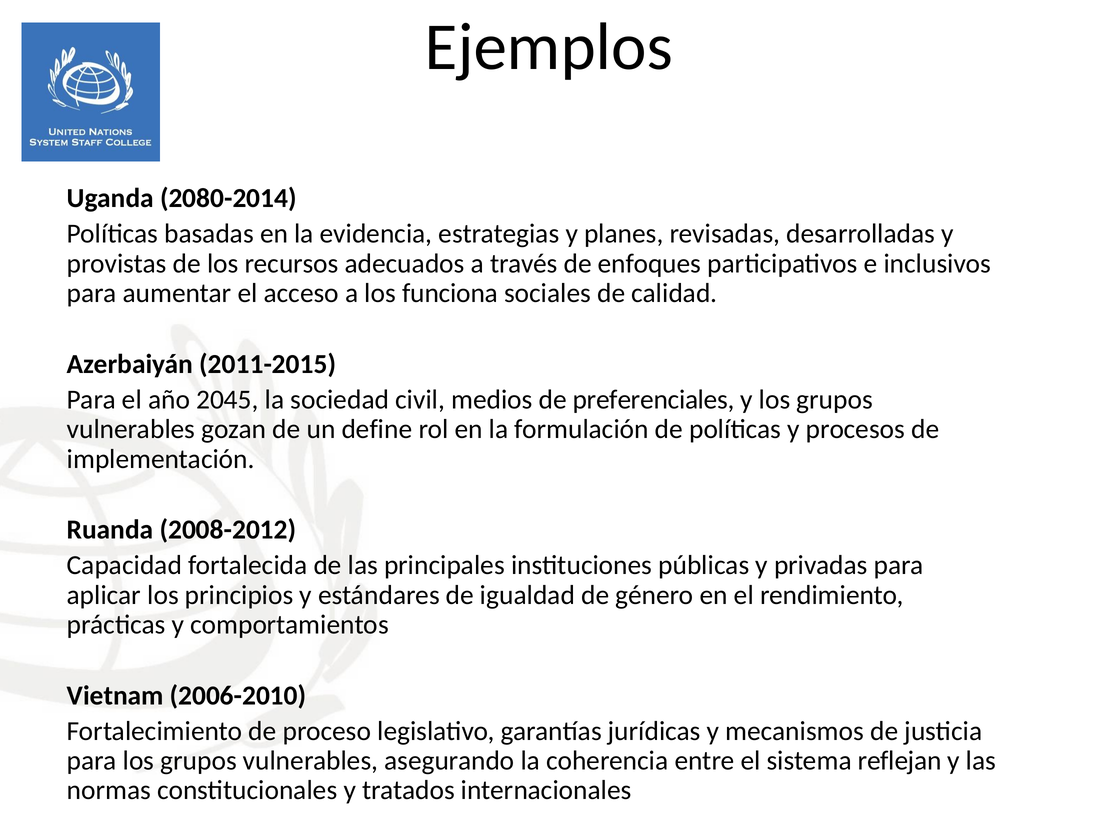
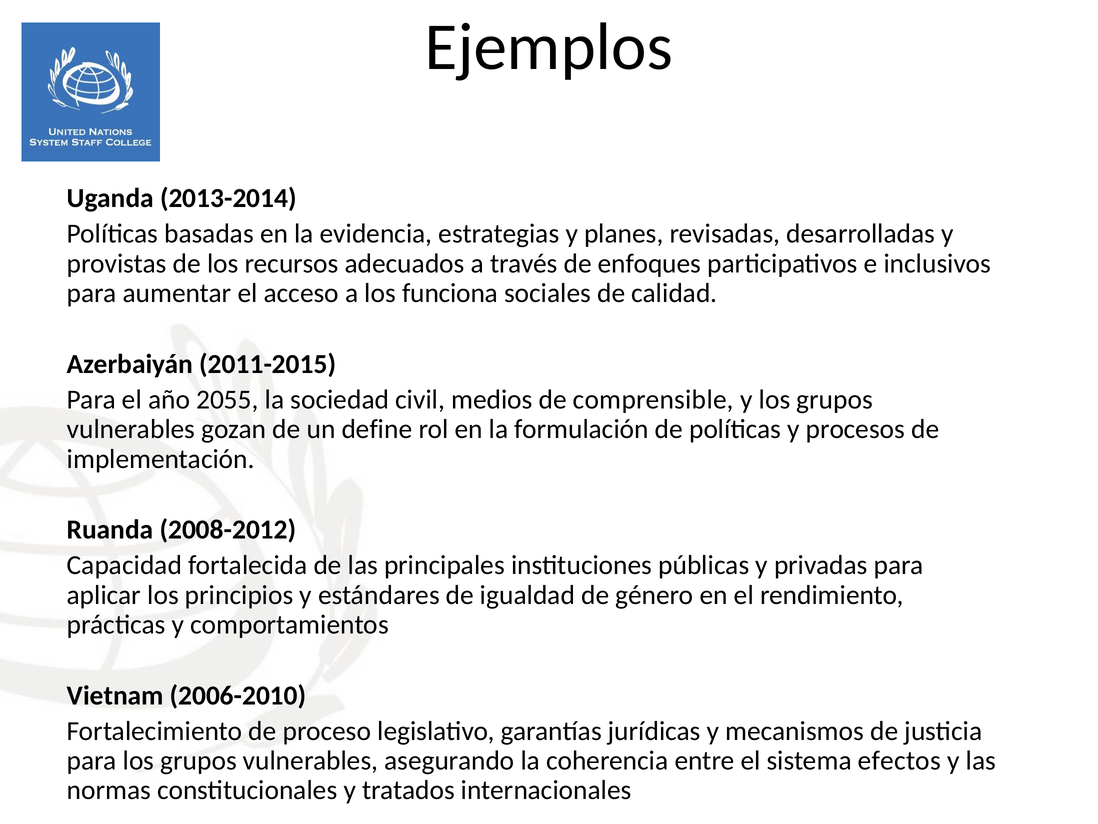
2080-2014: 2080-2014 -> 2013-2014
2045: 2045 -> 2055
preferenciales: preferenciales -> comprensible
reflejan: reflejan -> efectos
